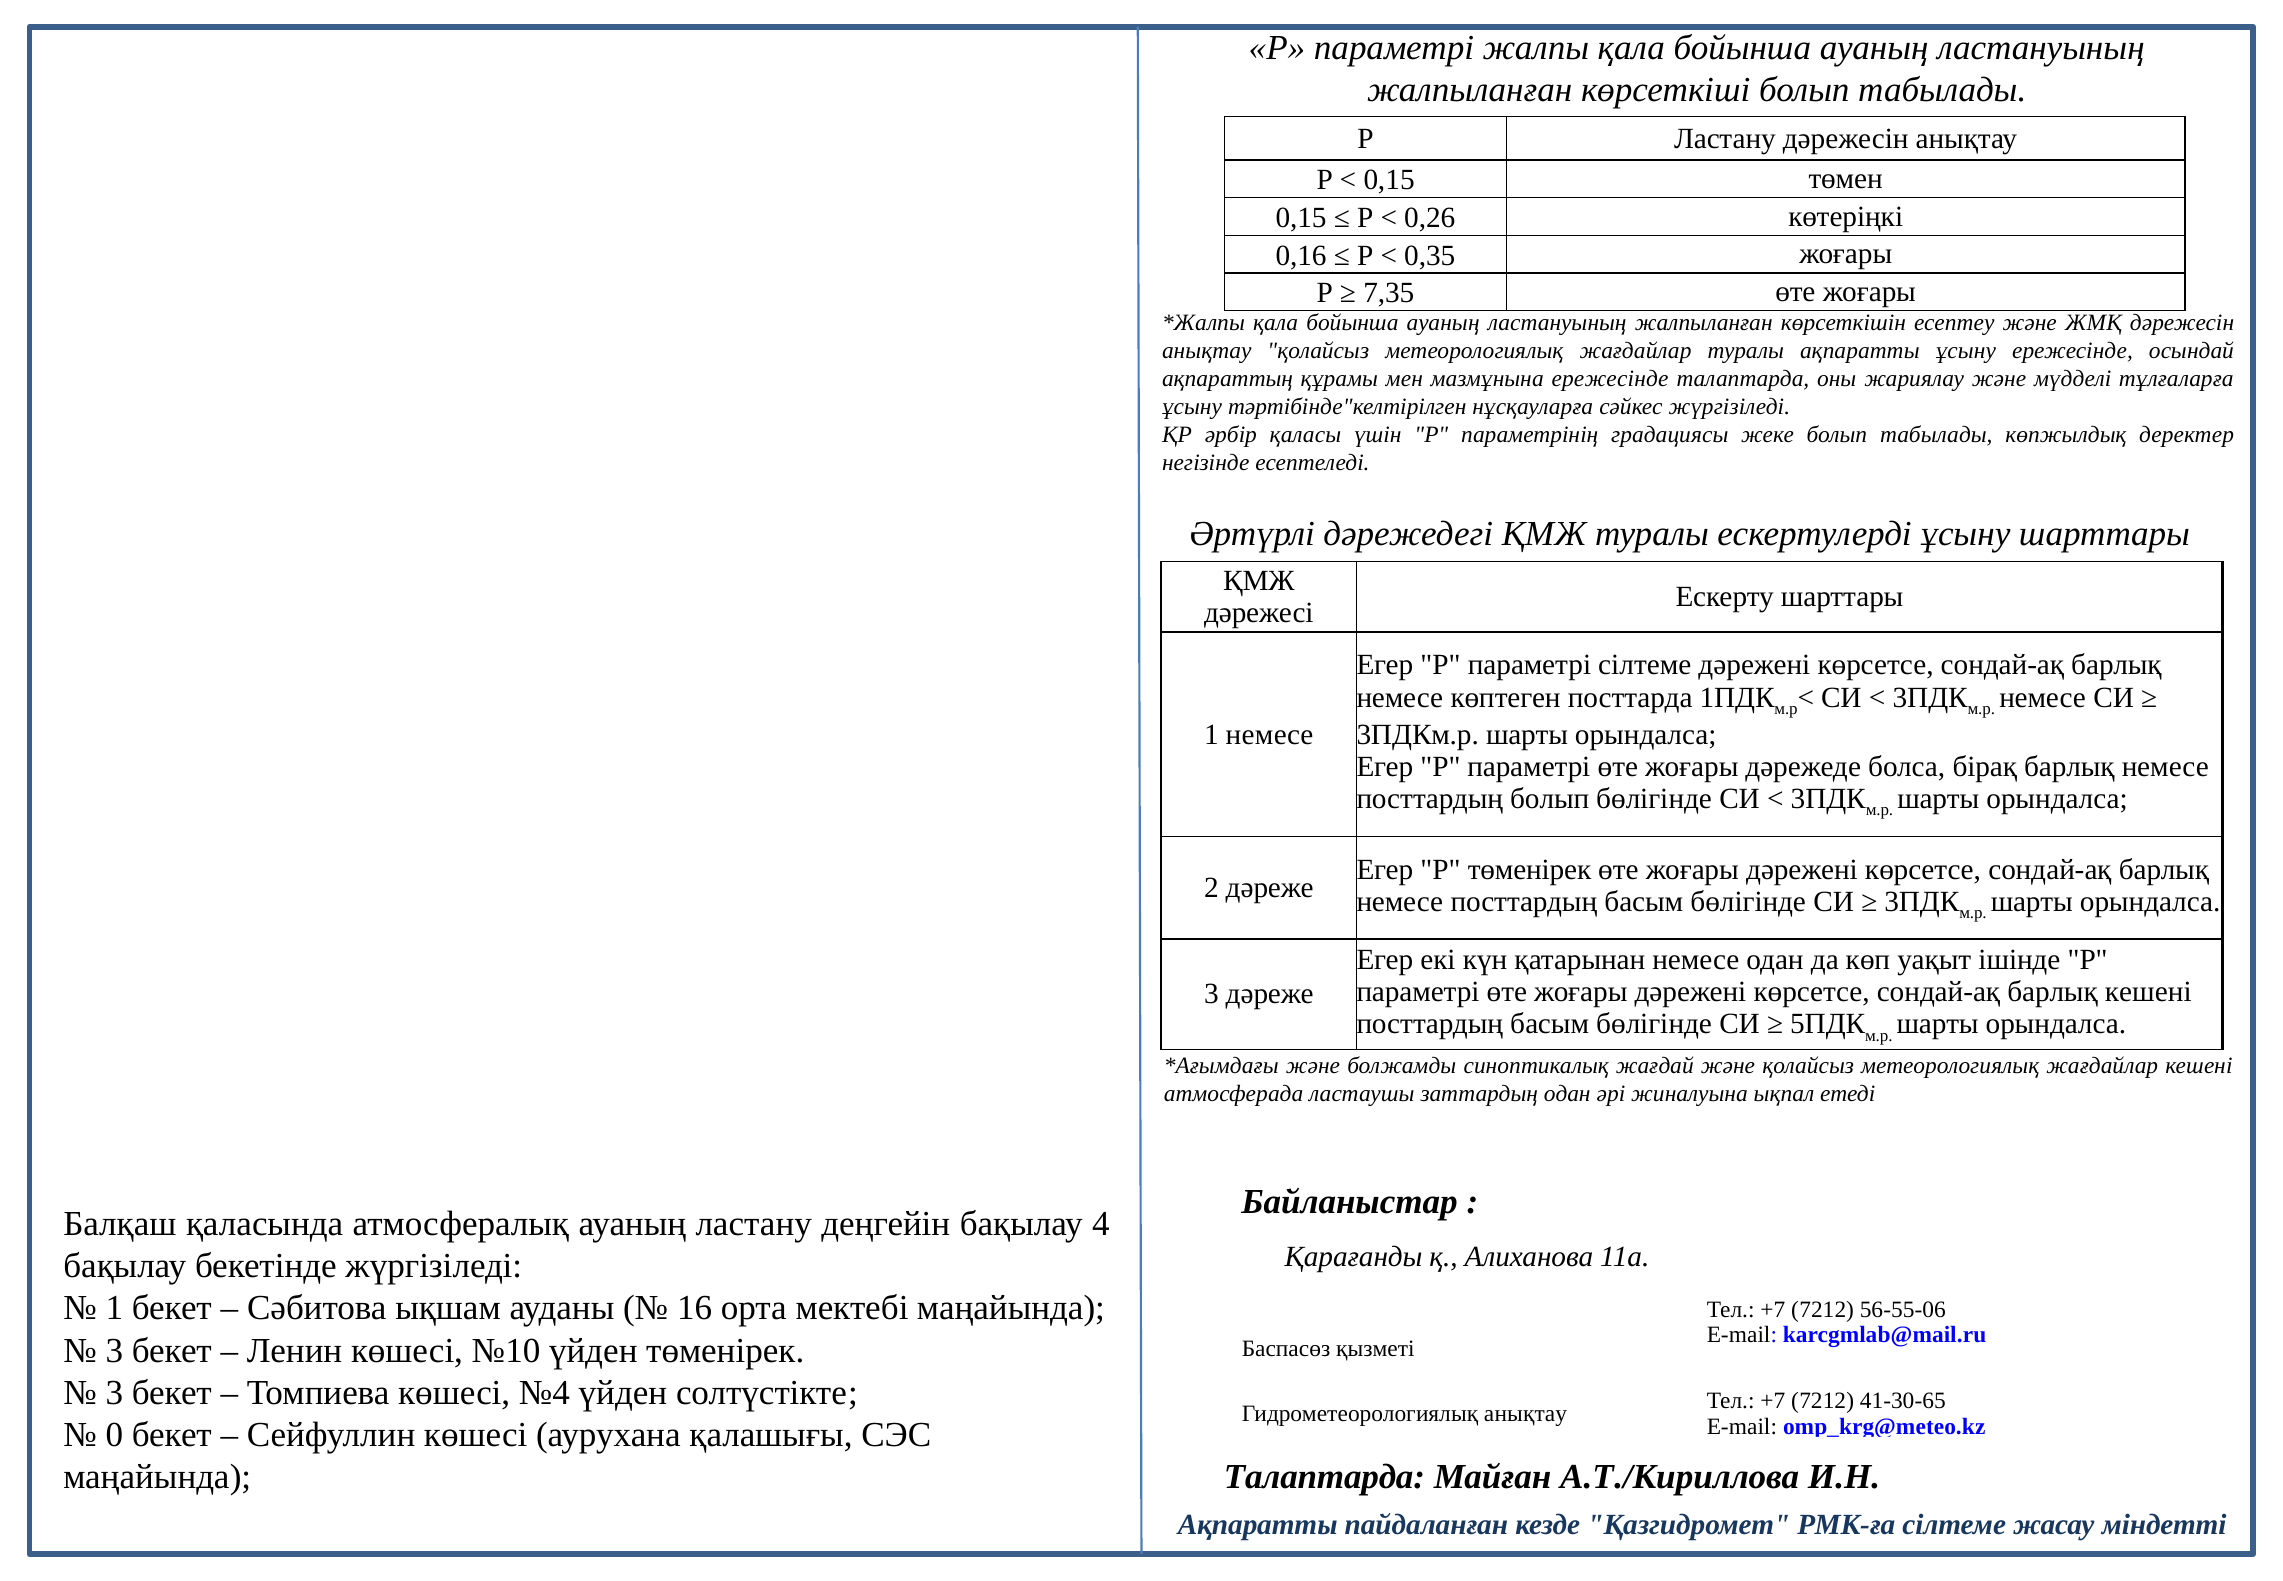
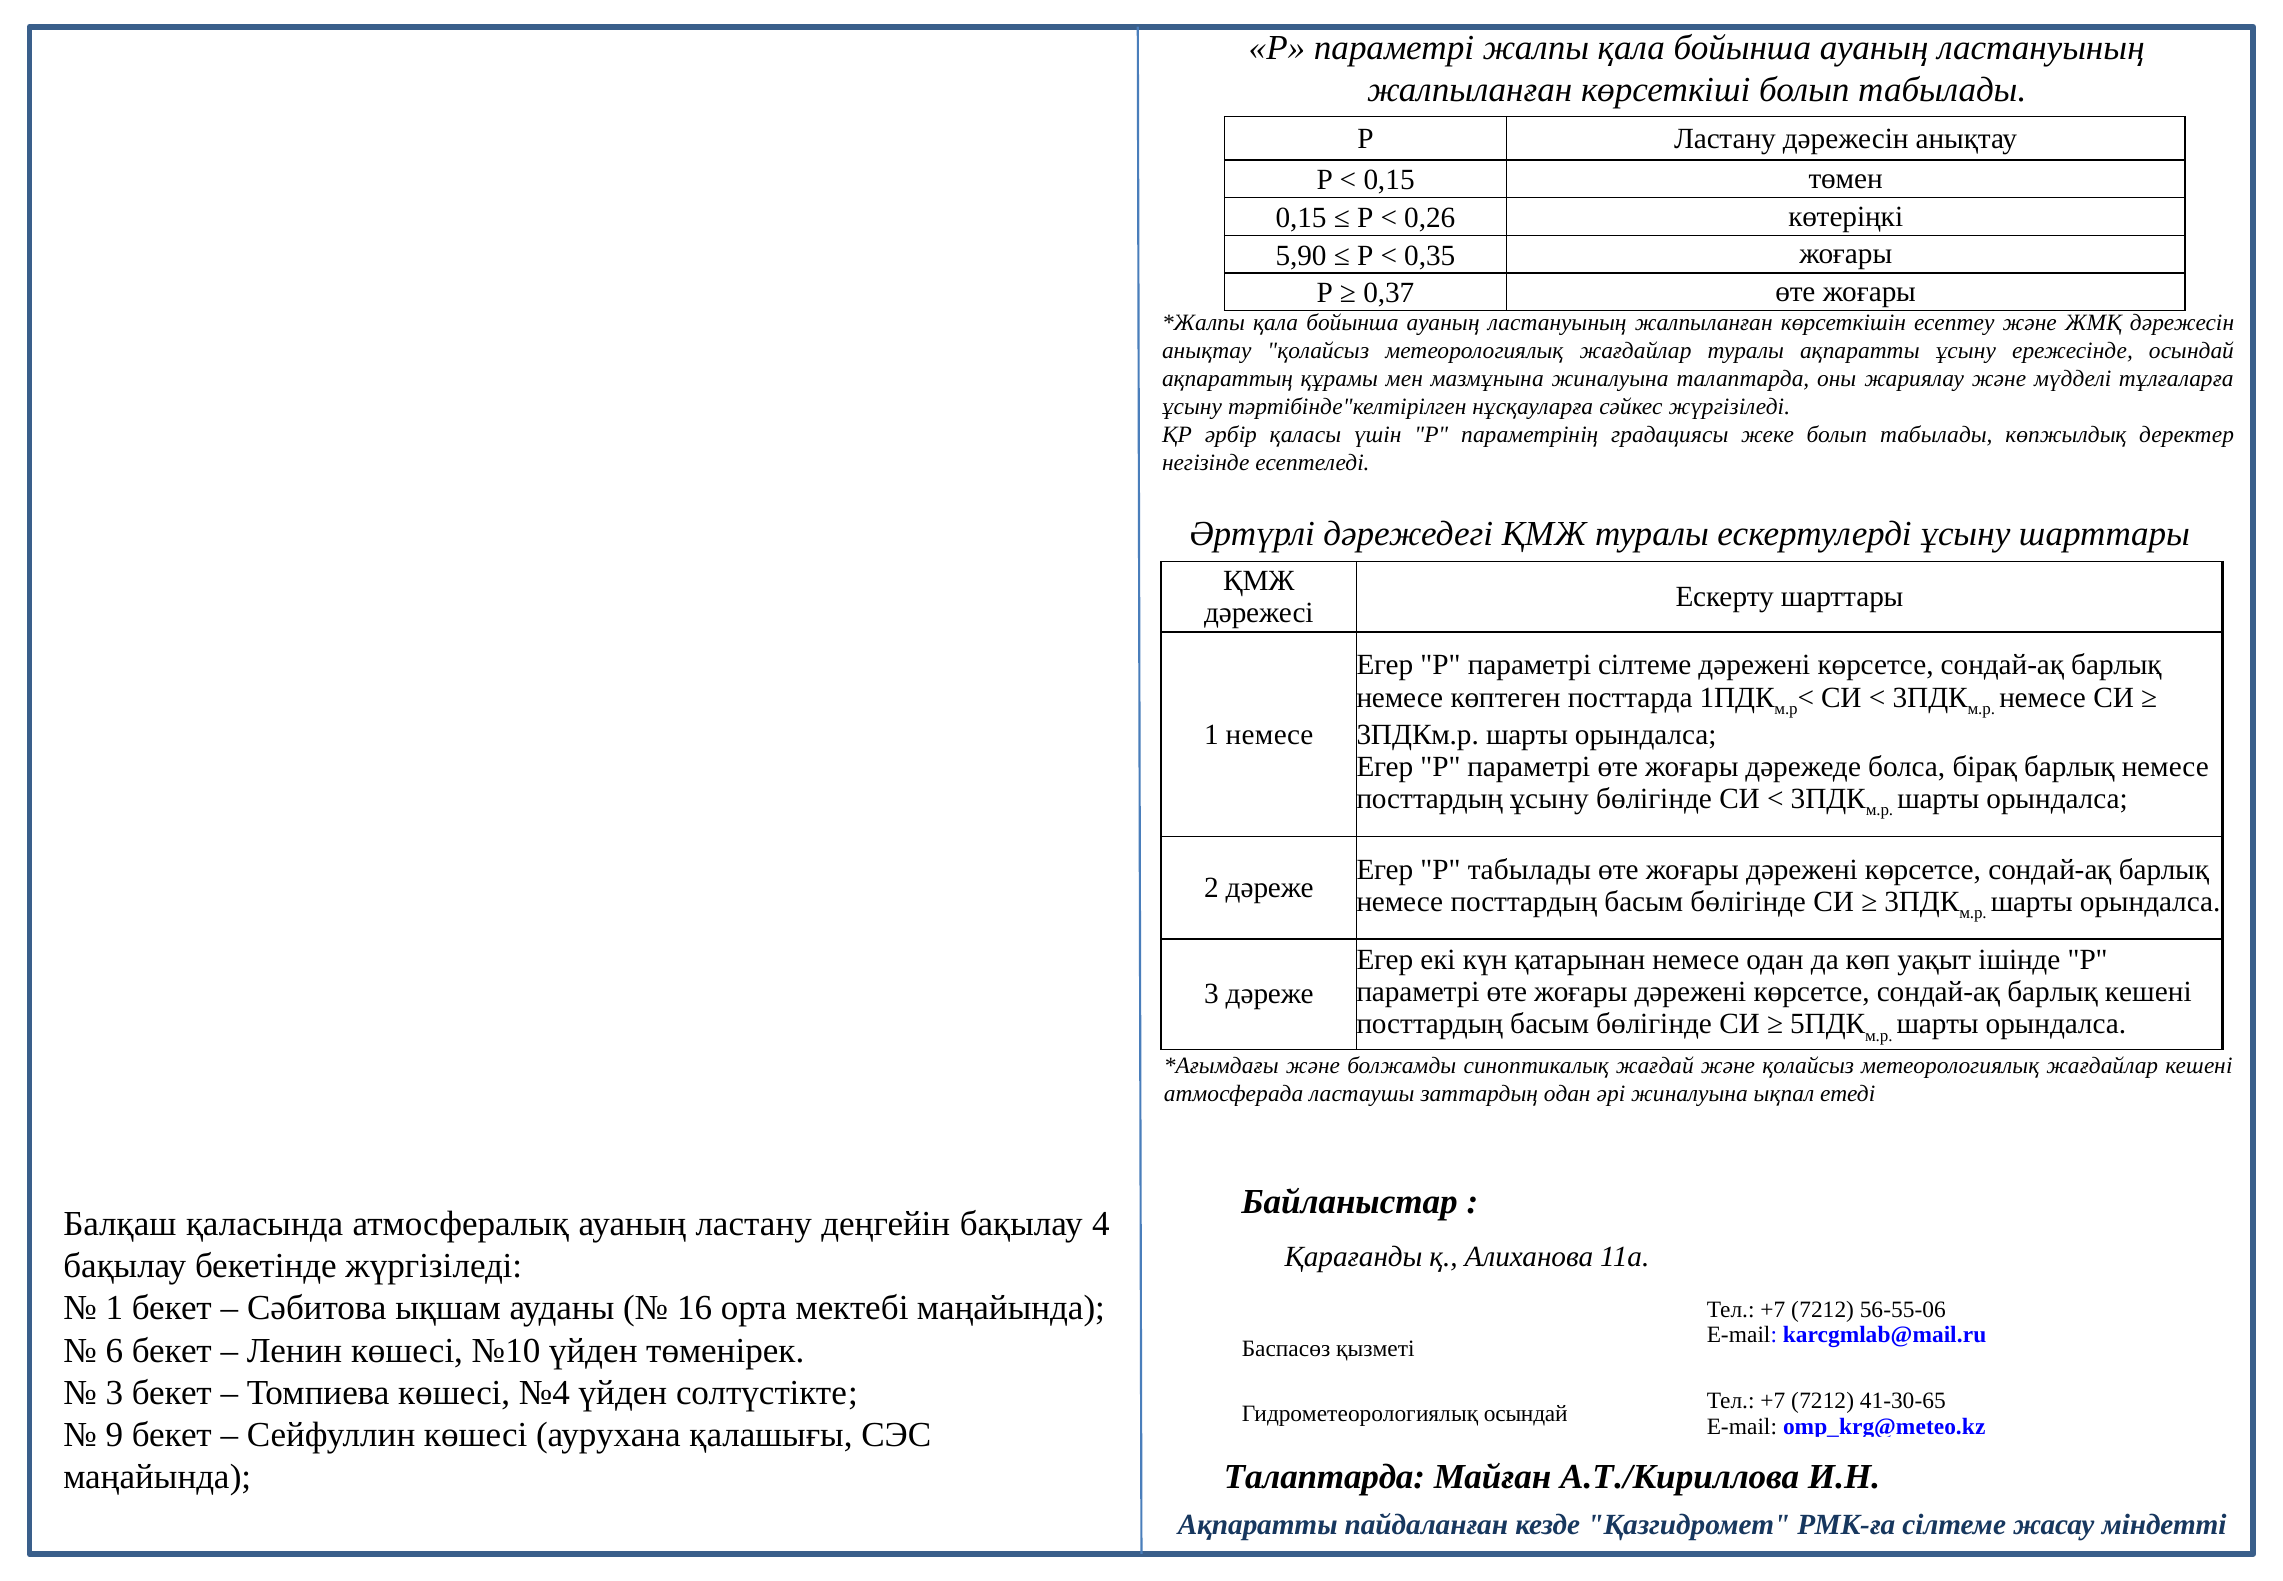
0,16: 0,16 -> 5,90
7,35: 7,35 -> 0,37
мазмұнына ережесінде: ережесінде -> жиналуына
посттардың болып: болып -> ұсыну
Р төменірек: төменірек -> табылады
3 at (114, 1350): 3 -> 6
Гидрометеорологиялық анықтау: анықтау -> осындай
0: 0 -> 9
